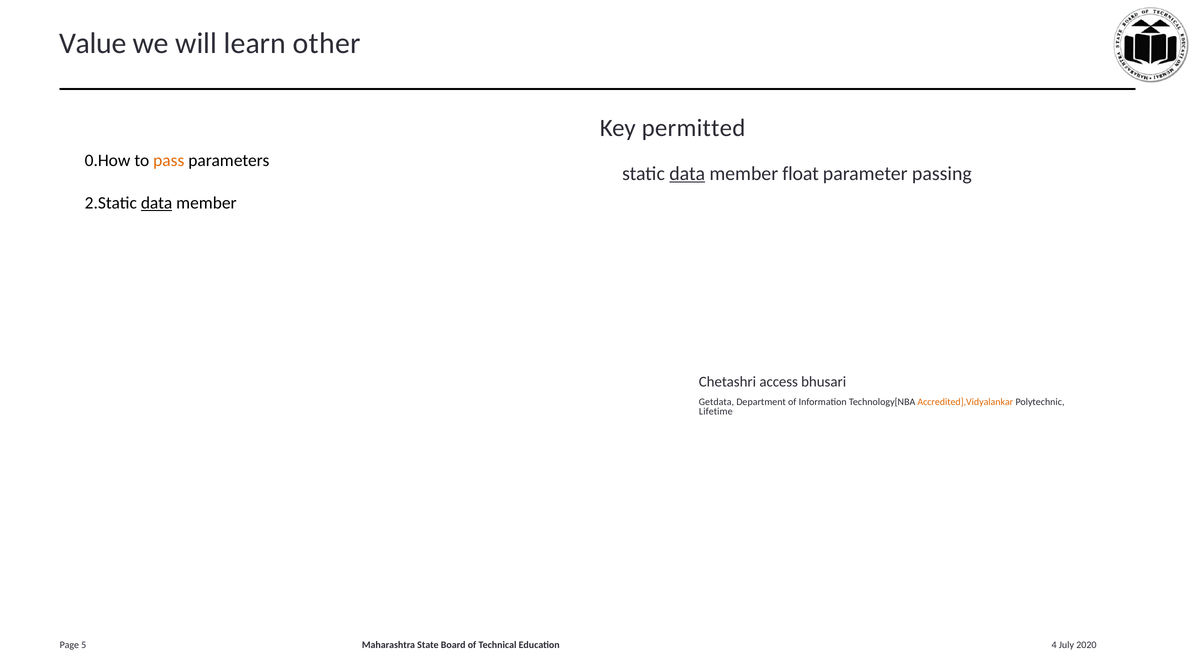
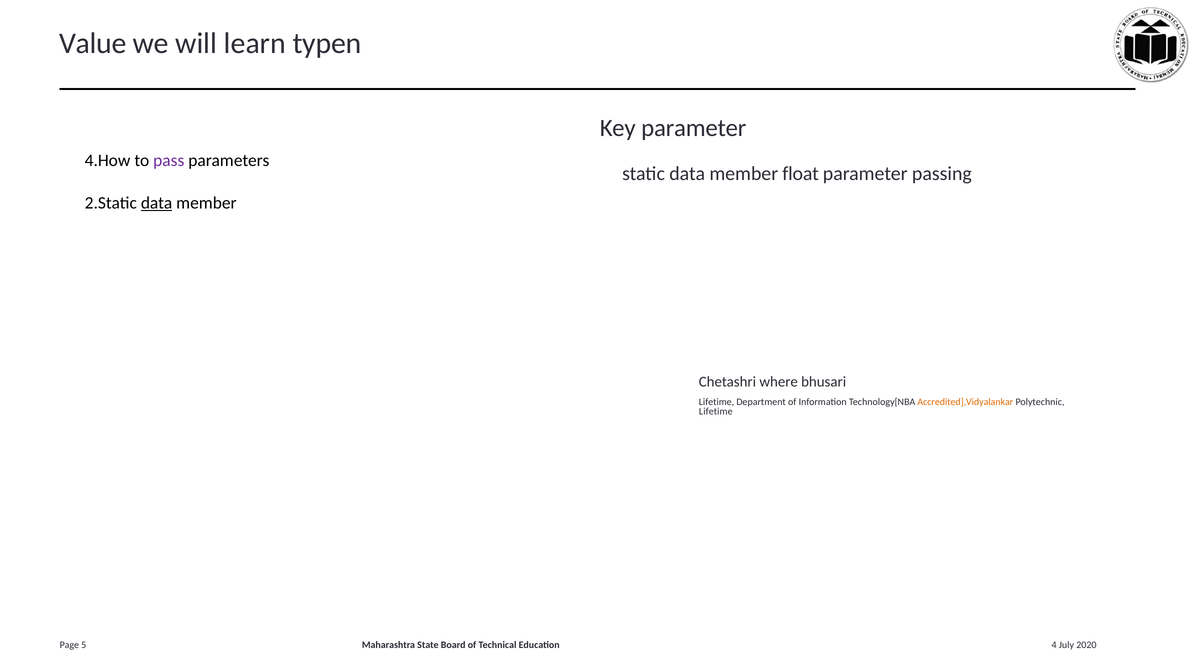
other: other -> typen
Key permitted: permitted -> parameter
0.How: 0.How -> 4.How
pass colour: orange -> purple
data at (687, 174) underline: present -> none
access: access -> where
Getdata at (716, 402): Getdata -> Lifetime
